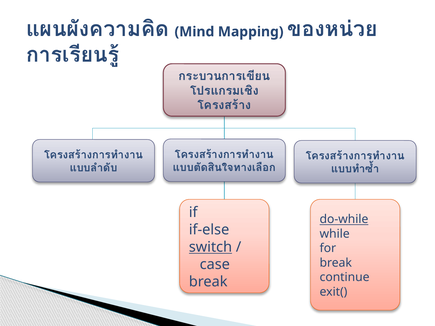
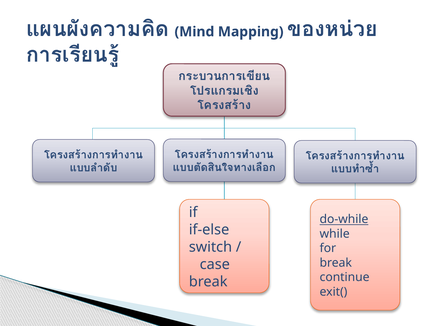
switch underline: present -> none
